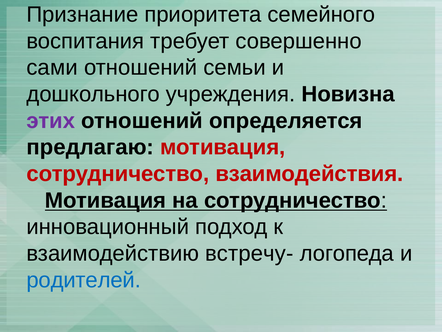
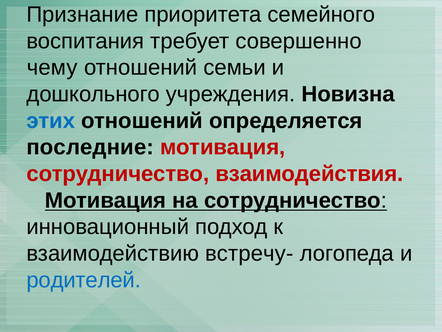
сами: сами -> чему
этих colour: purple -> blue
предлагаю: предлагаю -> последние
